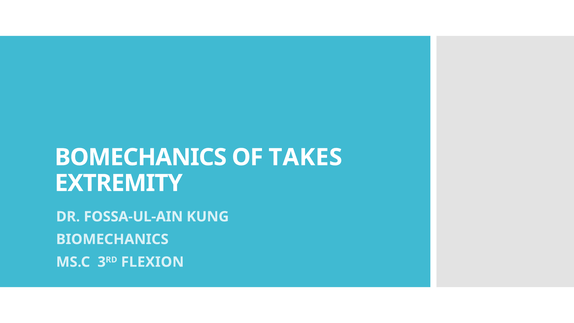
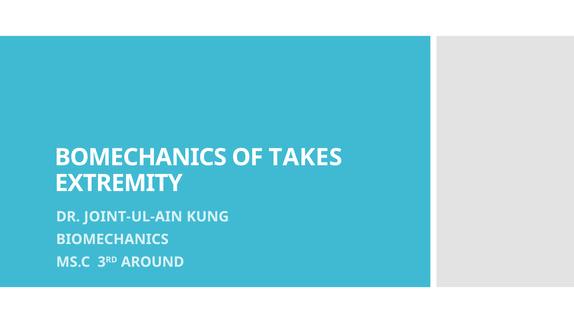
FOSSA-UL-AIN: FOSSA-UL-AIN -> JOINT-UL-AIN
FLEXION: FLEXION -> AROUND
